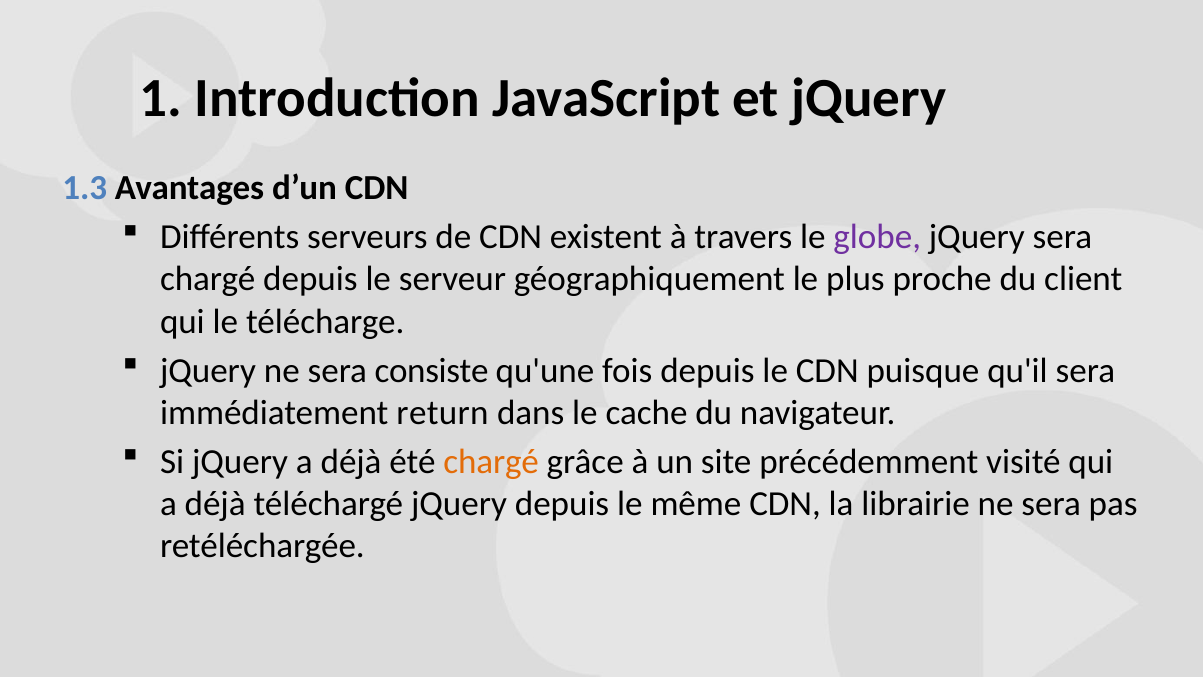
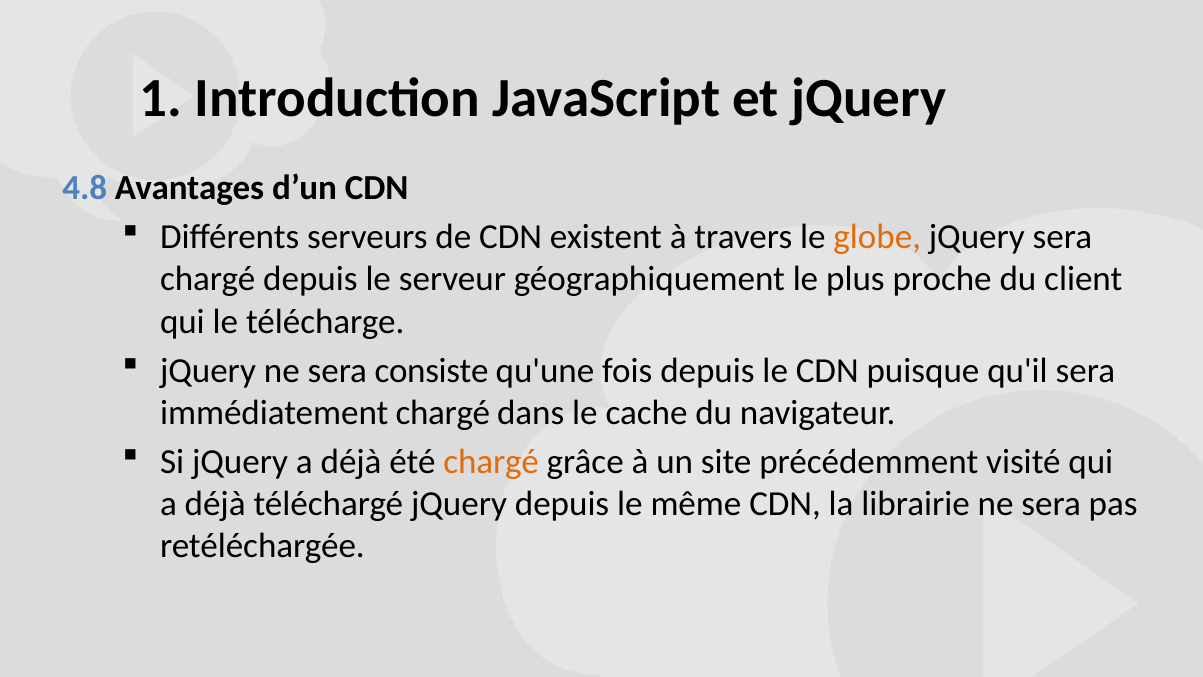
1.3: 1.3 -> 4.8
globe colour: purple -> orange
immédiatement return: return -> chargé
